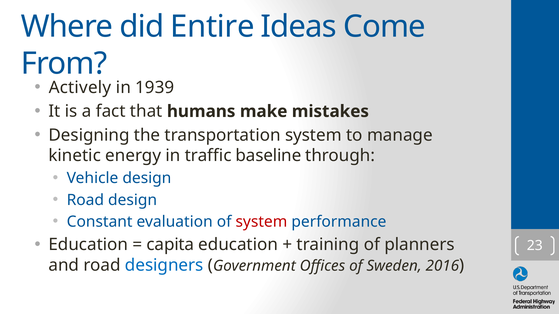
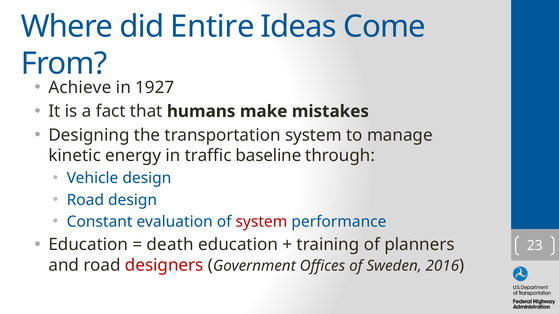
Actively: Actively -> Achieve
1939: 1939 -> 1927
capita: capita -> death
designers colour: blue -> red
